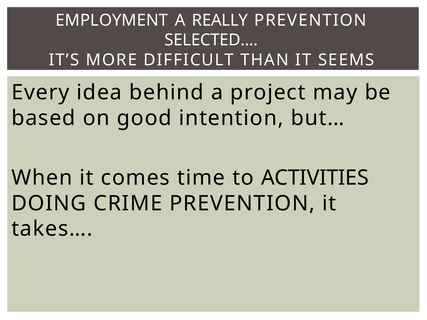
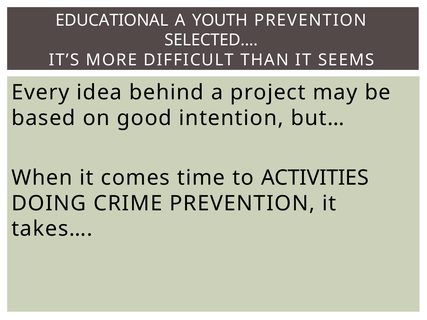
EMPLOYMENT: EMPLOYMENT -> EDUCATIONAL
REALLY: REALLY -> YOUTH
